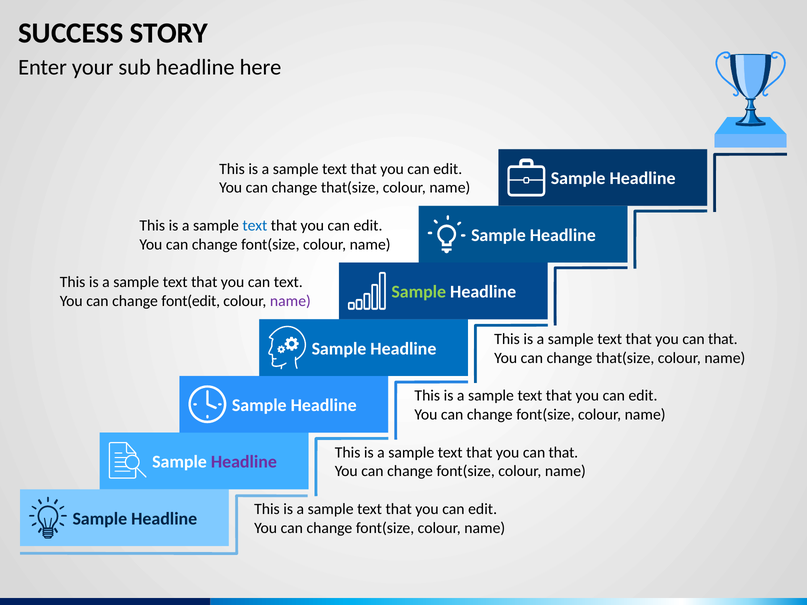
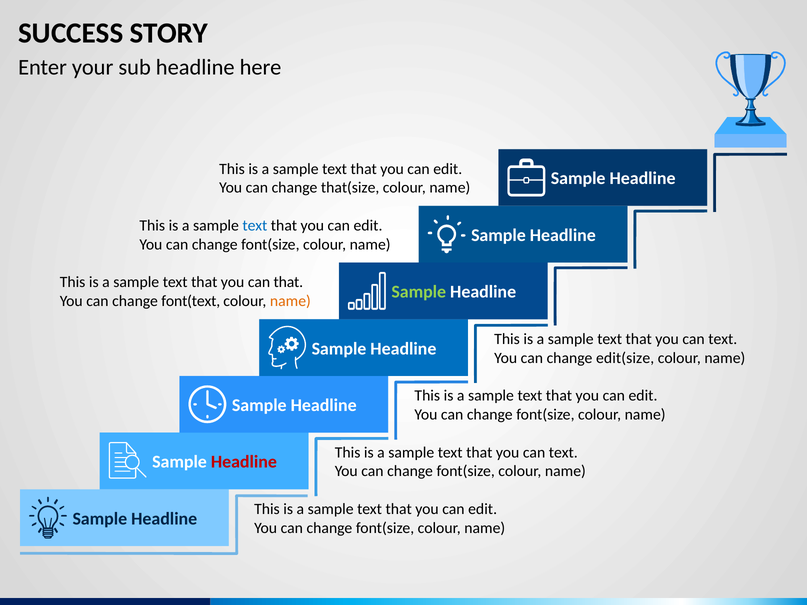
can text: text -> that
font(edit: font(edit -> font(text
name at (290, 301) colour: purple -> orange
that at (723, 339): that -> text
that(size at (625, 358): that(size -> edit(size
that at (563, 453): that -> text
Headline at (244, 462) colour: purple -> red
